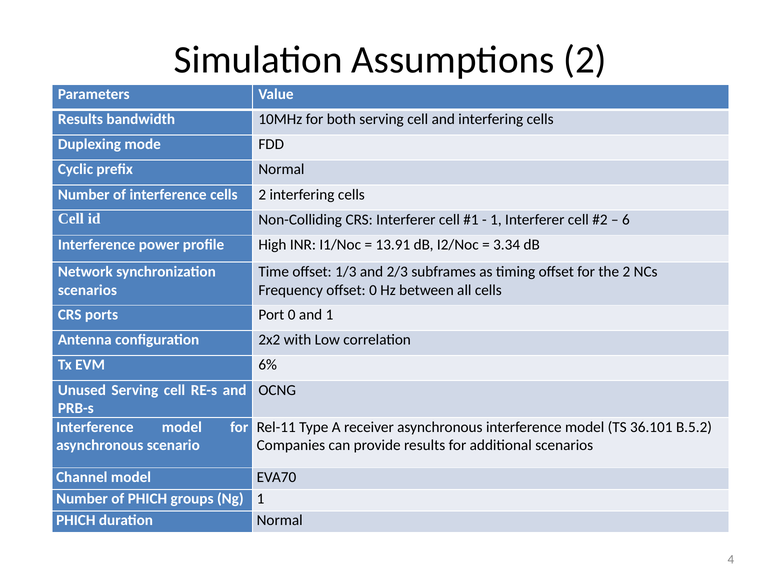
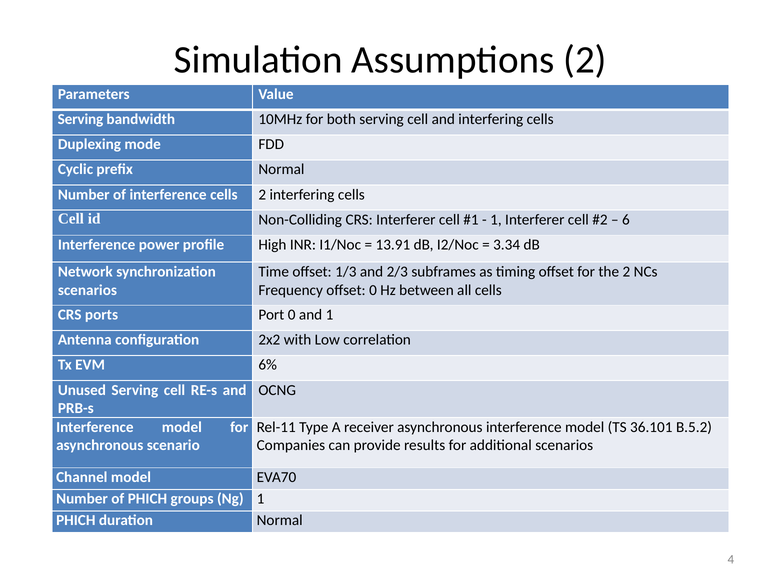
Results at (80, 119): Results -> Serving
